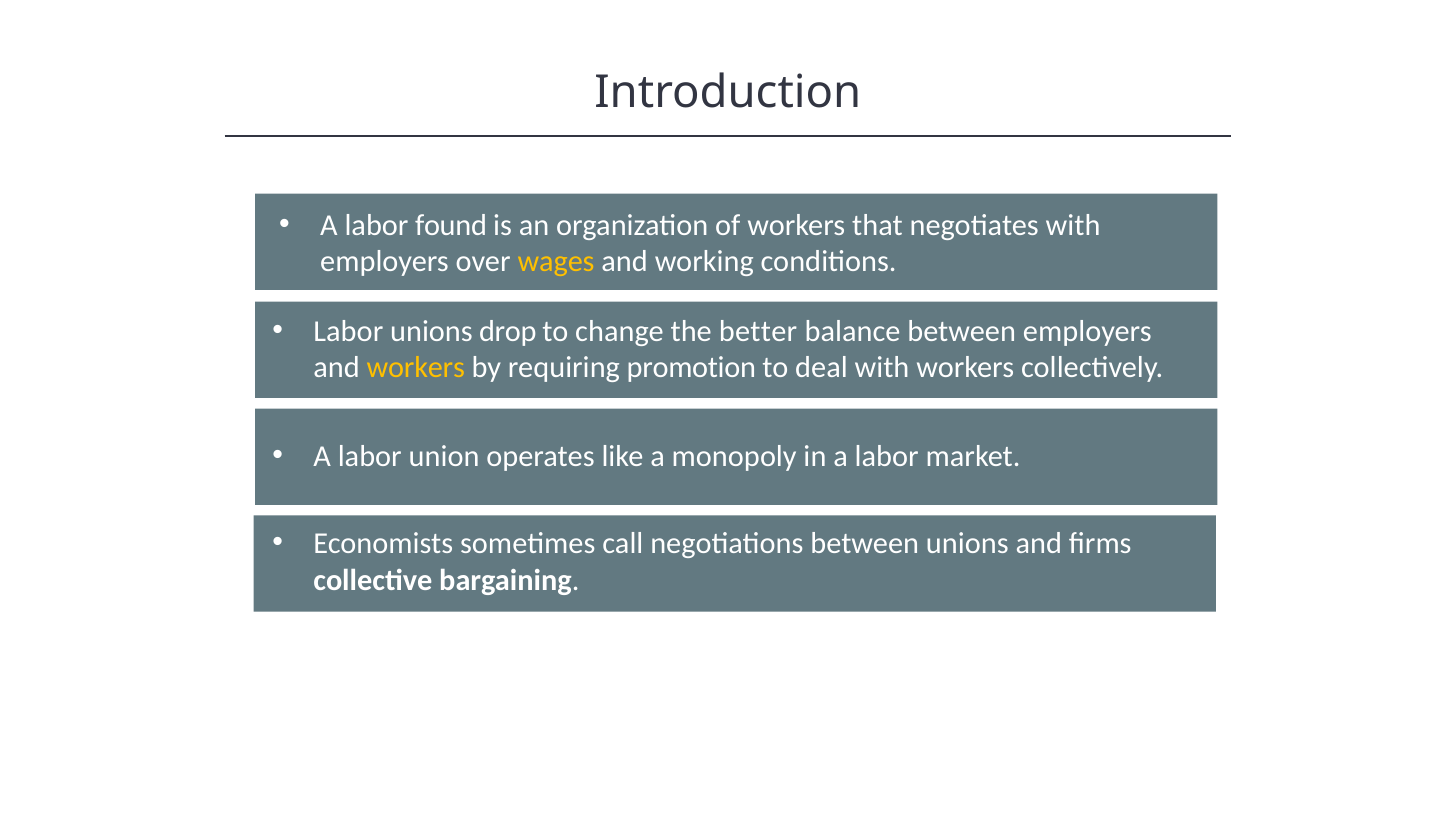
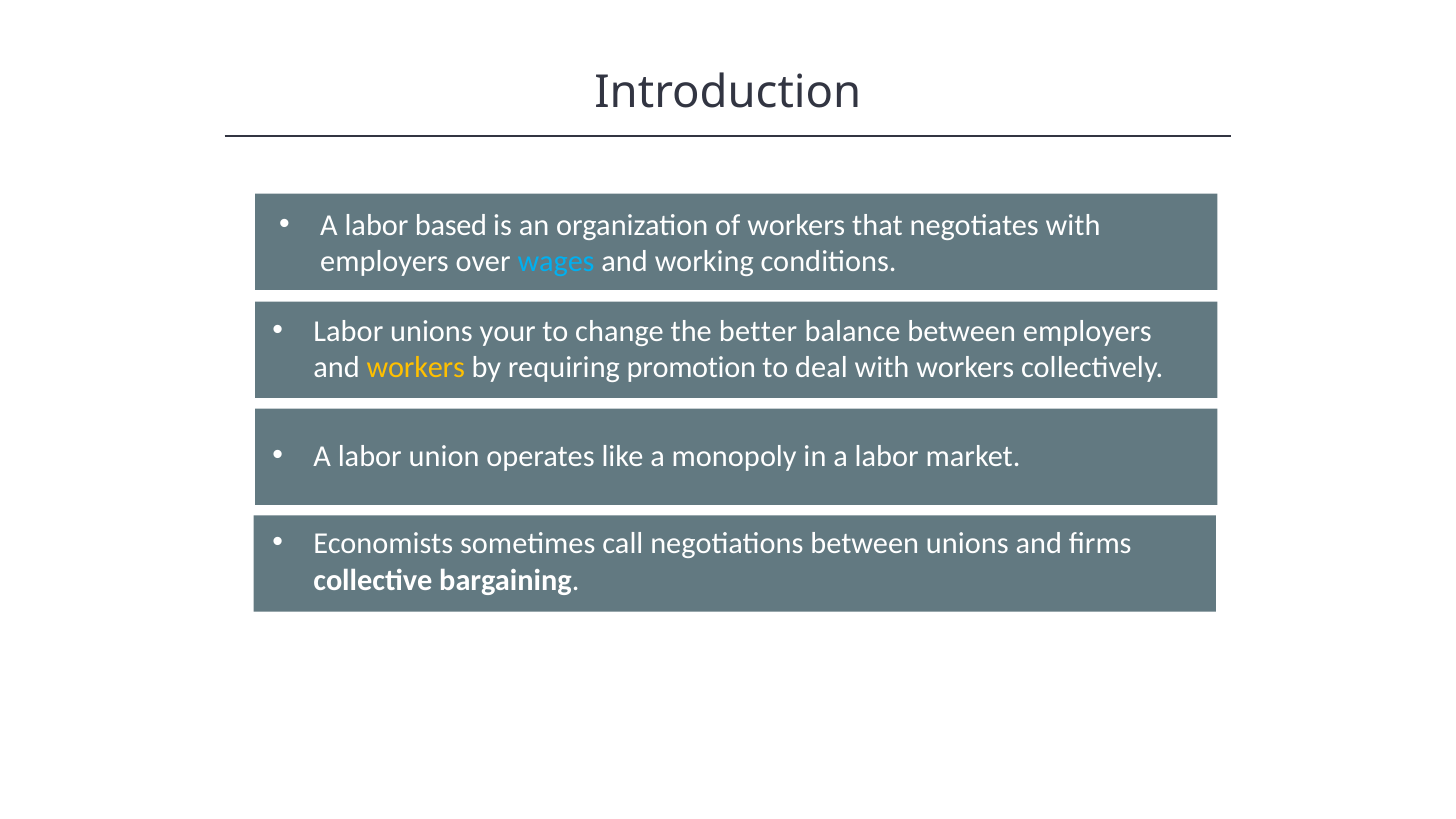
found: found -> based
wages colour: yellow -> light blue
drop: drop -> your
